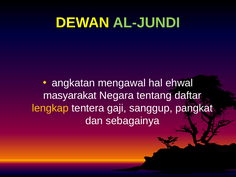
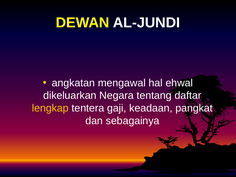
AL-JUNDI colour: light green -> white
masyarakat: masyarakat -> dikeluarkan
sanggup: sanggup -> keadaan
